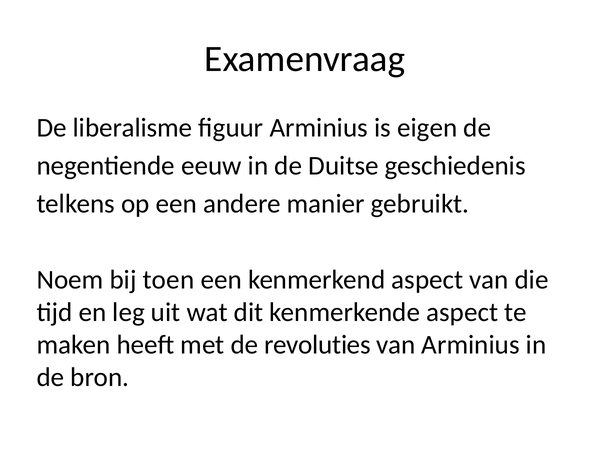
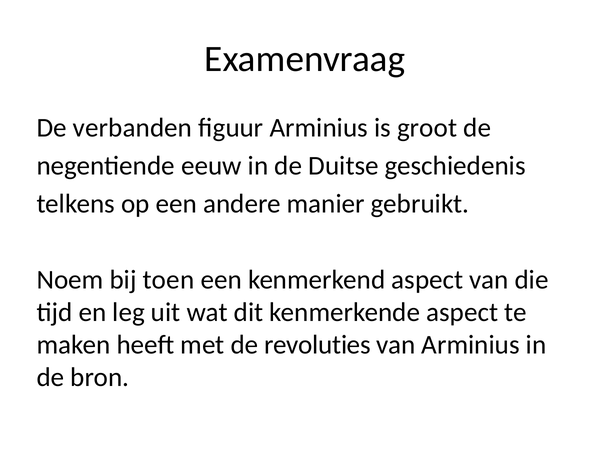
liberalisme: liberalisme -> verbanden
eigen: eigen -> groot
